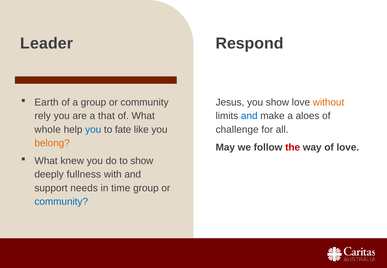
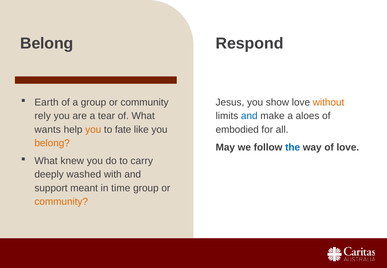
Leader at (47, 43): Leader -> Belong
that: that -> tear
whole: whole -> wants
you at (93, 130) colour: blue -> orange
challenge: challenge -> embodied
the colour: red -> blue
to show: show -> carry
fullness: fullness -> washed
needs: needs -> meant
community at (61, 202) colour: blue -> orange
